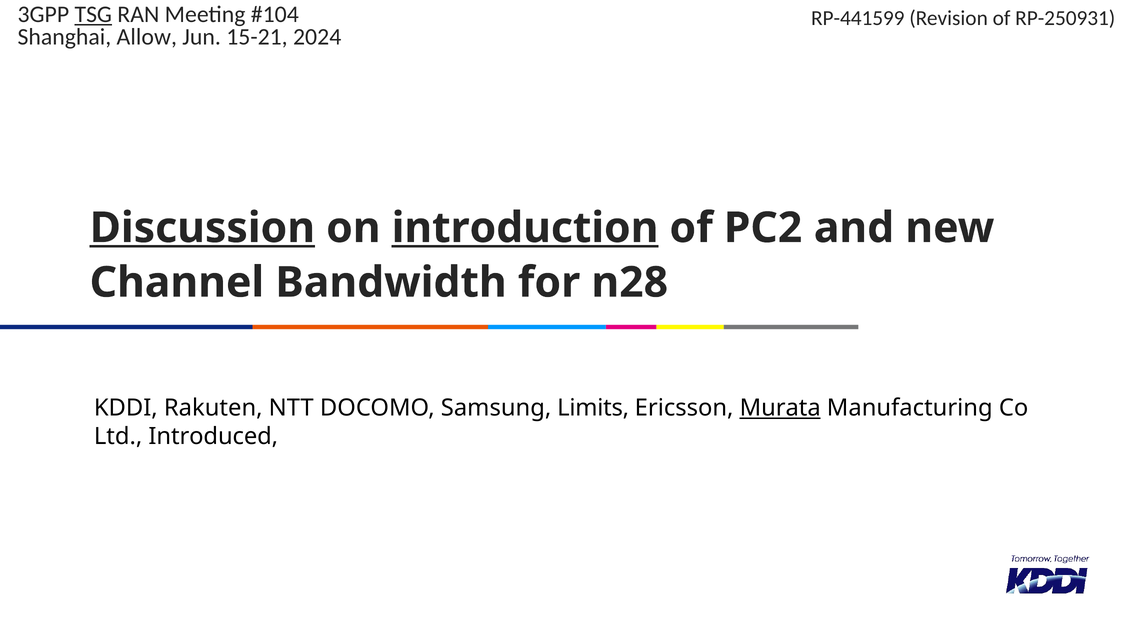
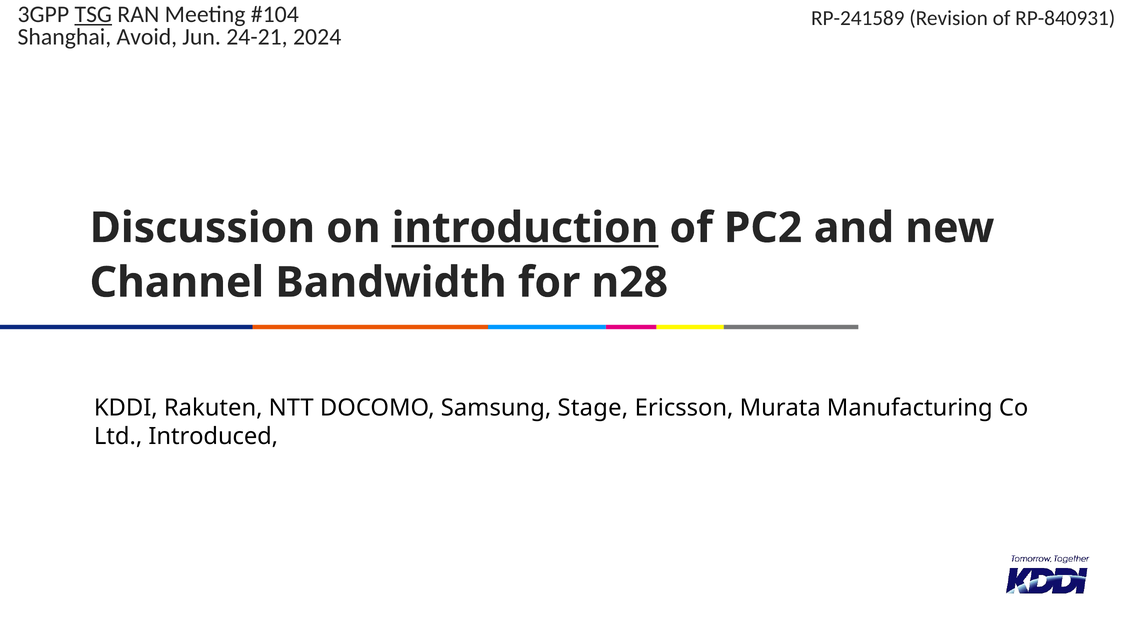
RP-441599: RP-441599 -> RP-241589
RP-250931: RP-250931 -> RP-840931
Allow: Allow -> Avoid
15-21: 15-21 -> 24-21
Discussion underline: present -> none
Limits: Limits -> Stage
Murata underline: present -> none
